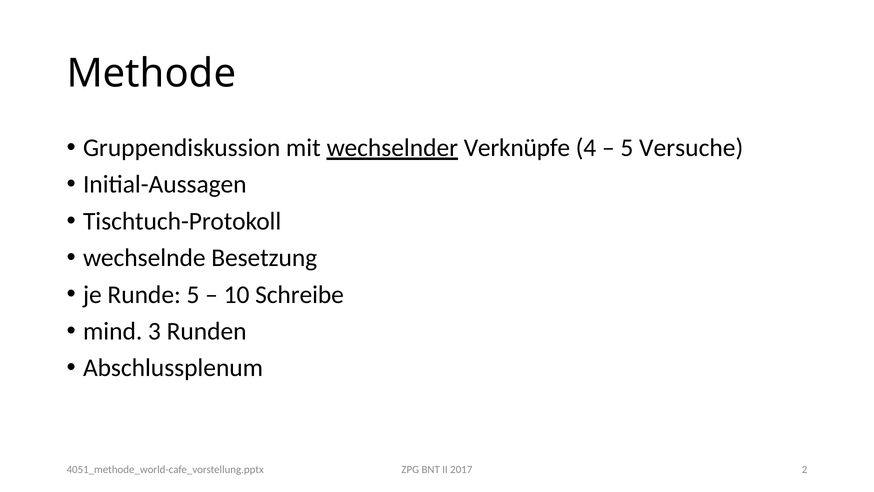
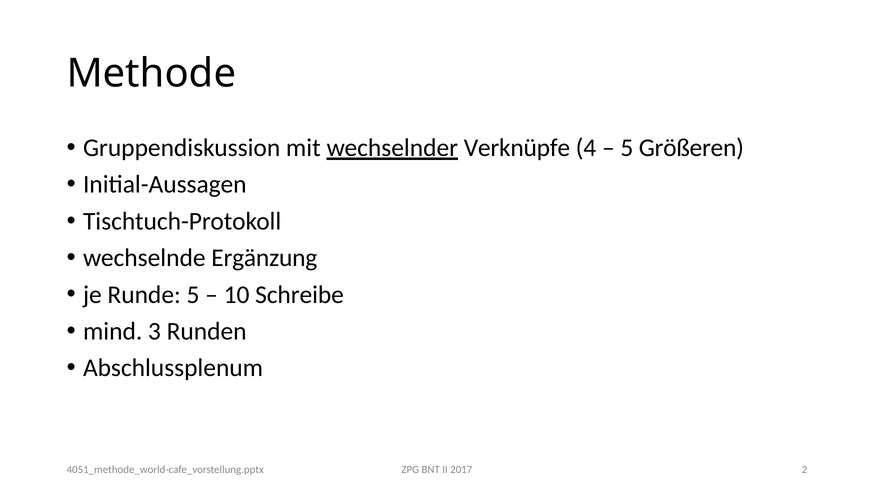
Versuche: Versuche -> Größeren
Besetzung: Besetzung -> Ergänzung
